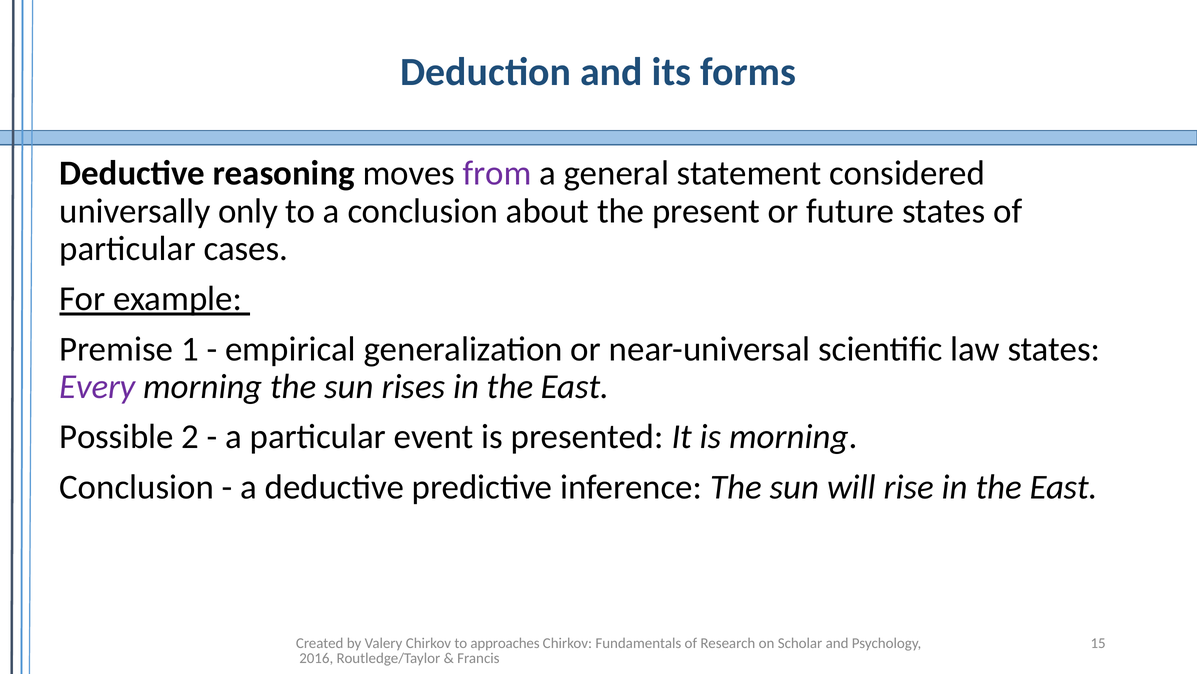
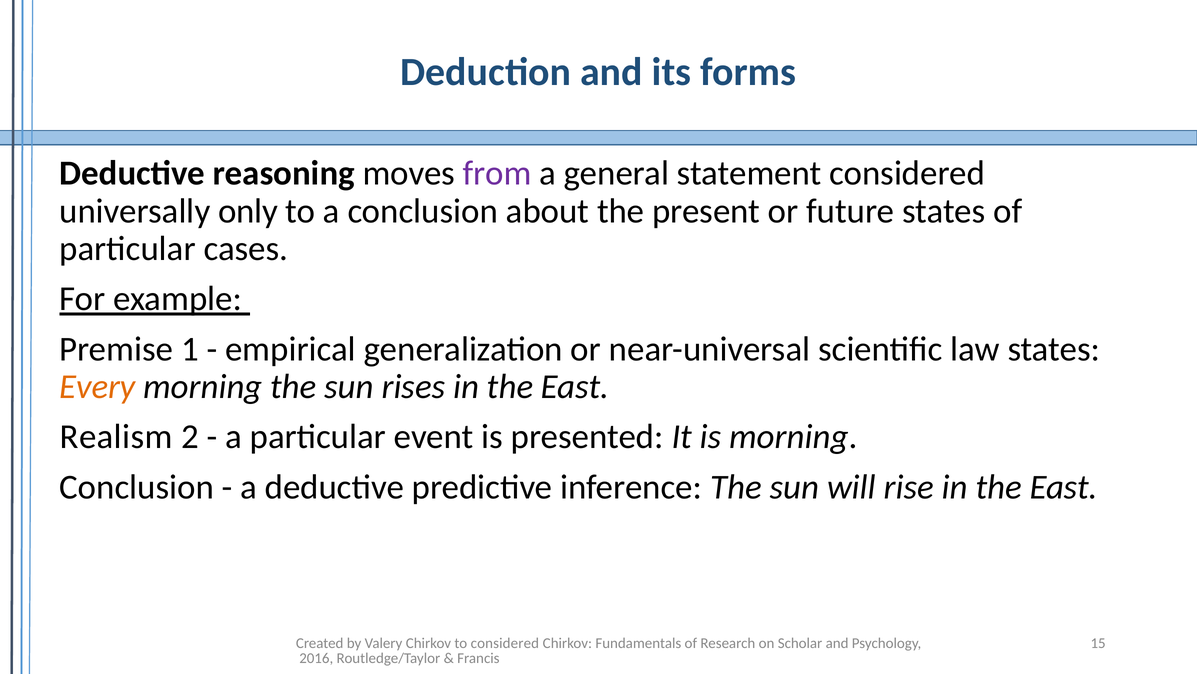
Every colour: purple -> orange
Possible: Possible -> Realism
to approaches: approaches -> considered
